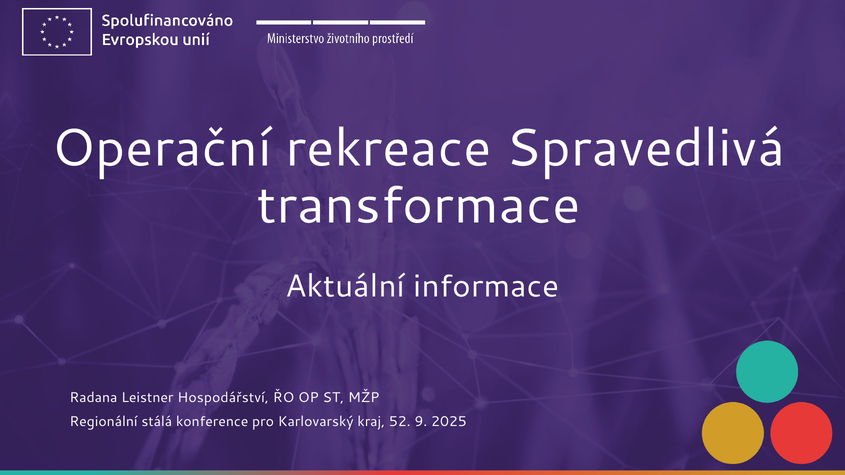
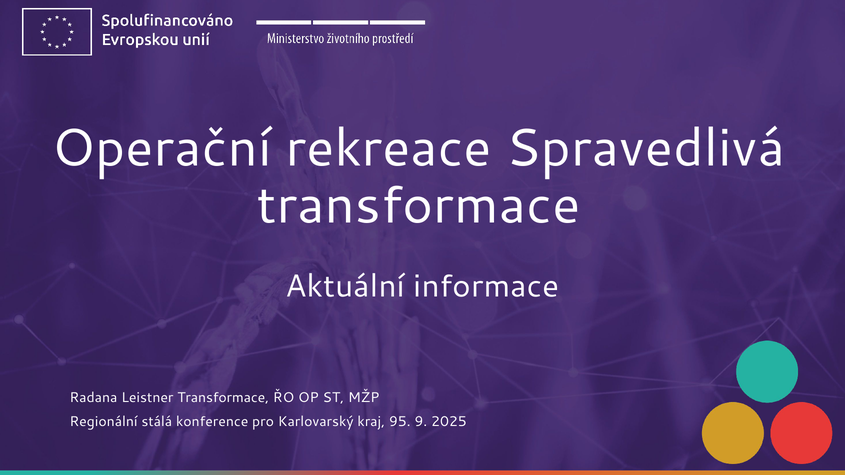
Leistner Hospodářství: Hospodářství -> Transformace
52: 52 -> 95
